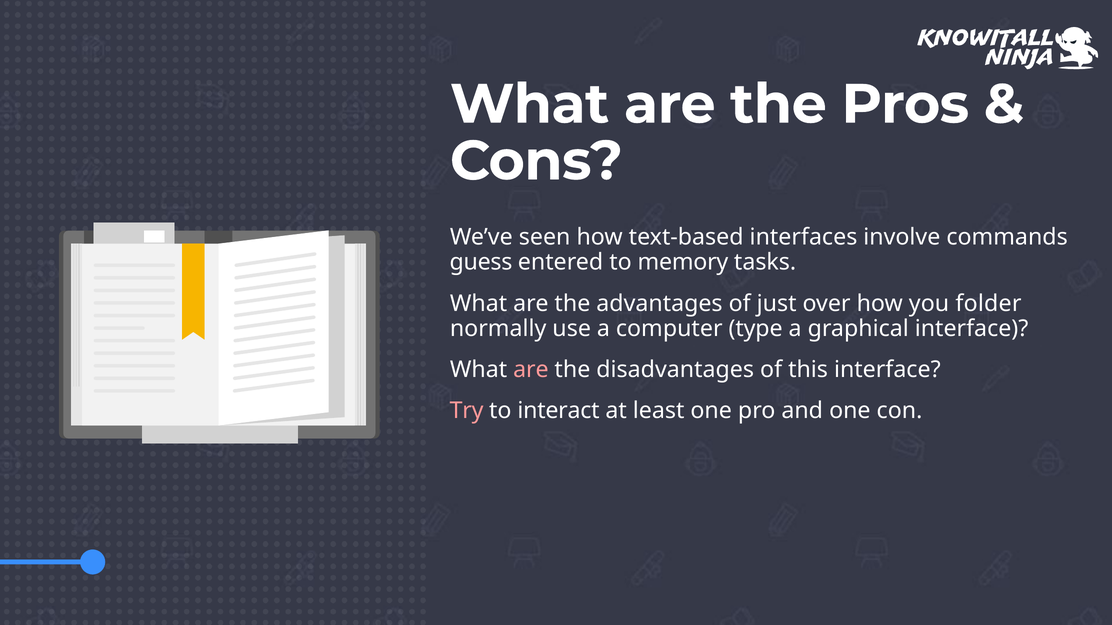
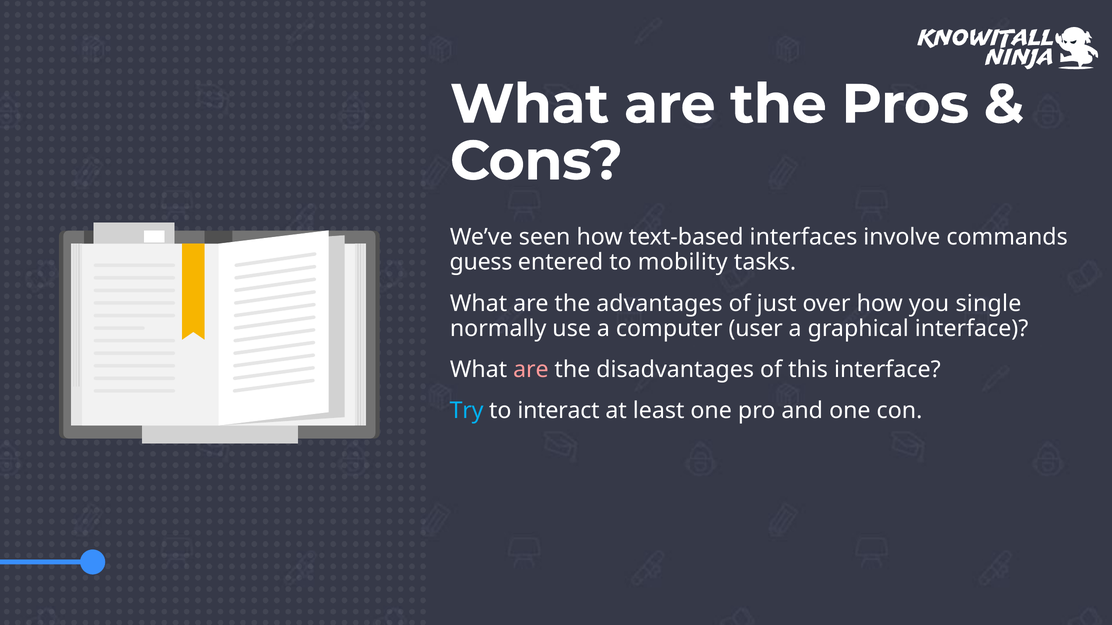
memory: memory -> mobility
folder: folder -> single
type: type -> user
Try colour: pink -> light blue
